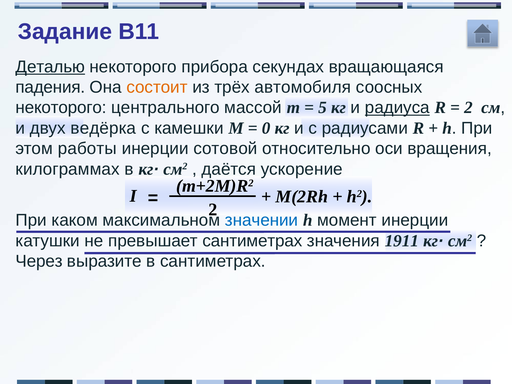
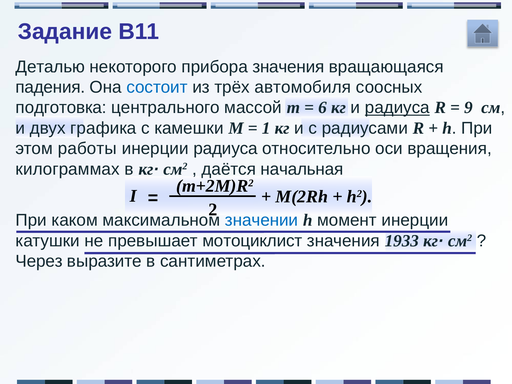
Деталью underline: present -> none
прибора секундах: секундах -> значения
состоит colour: orange -> blue
некоторого at (61, 108): некоторого -> подготовка
5: 5 -> 6
2 at (468, 108): 2 -> 9
ведёрка: ведёрка -> графика
0: 0 -> 1
инерции сотовой: сотовой -> радиуса
ускорение: ускорение -> начальная
превышает сантиметрах: сантиметрах -> мотоциклист
1911: 1911 -> 1933
